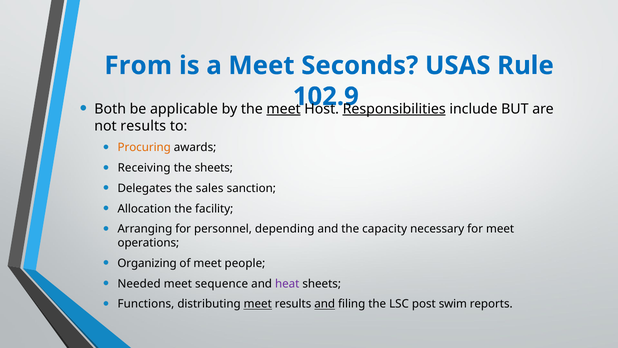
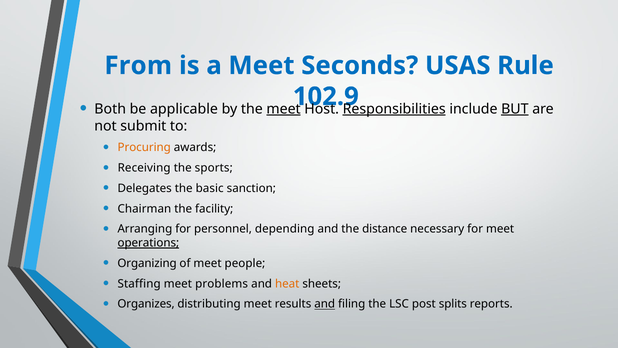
BUT underline: none -> present
not results: results -> submit
the sheets: sheets -> sports
sales: sales -> basic
Allocation: Allocation -> Chairman
capacity: capacity -> distance
operations underline: none -> present
Needed: Needed -> Staffing
sequence: sequence -> problems
heat colour: purple -> orange
Functions: Functions -> Organizes
meet at (258, 304) underline: present -> none
swim: swim -> splits
